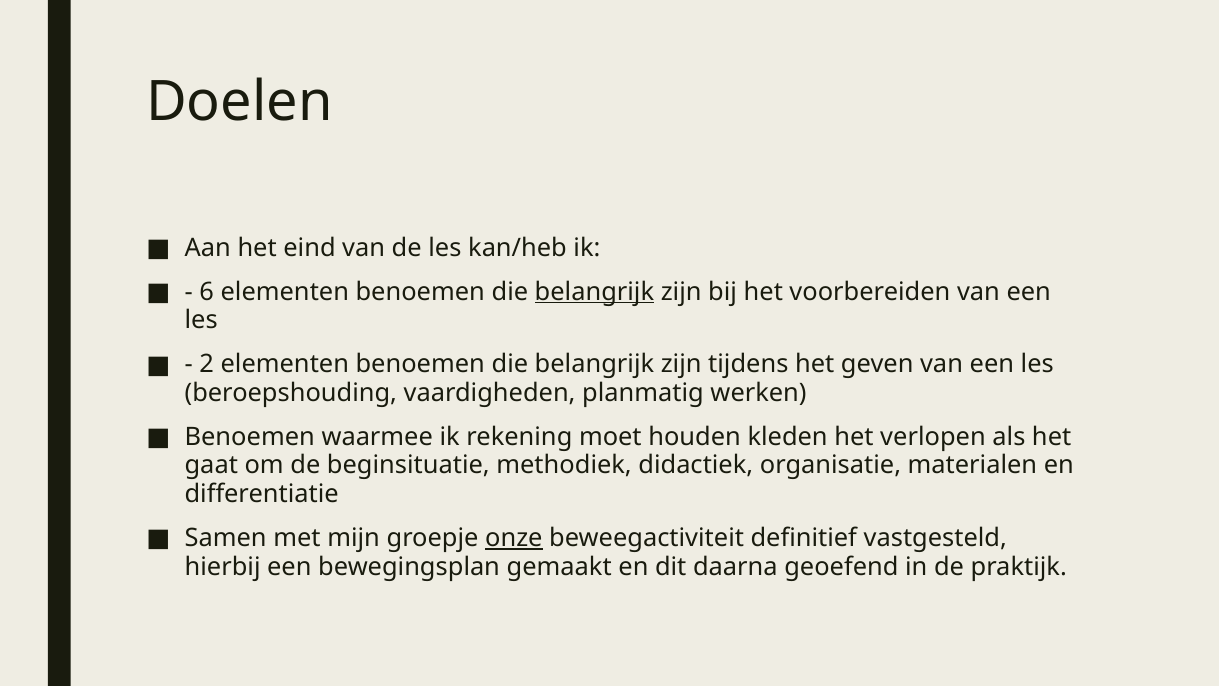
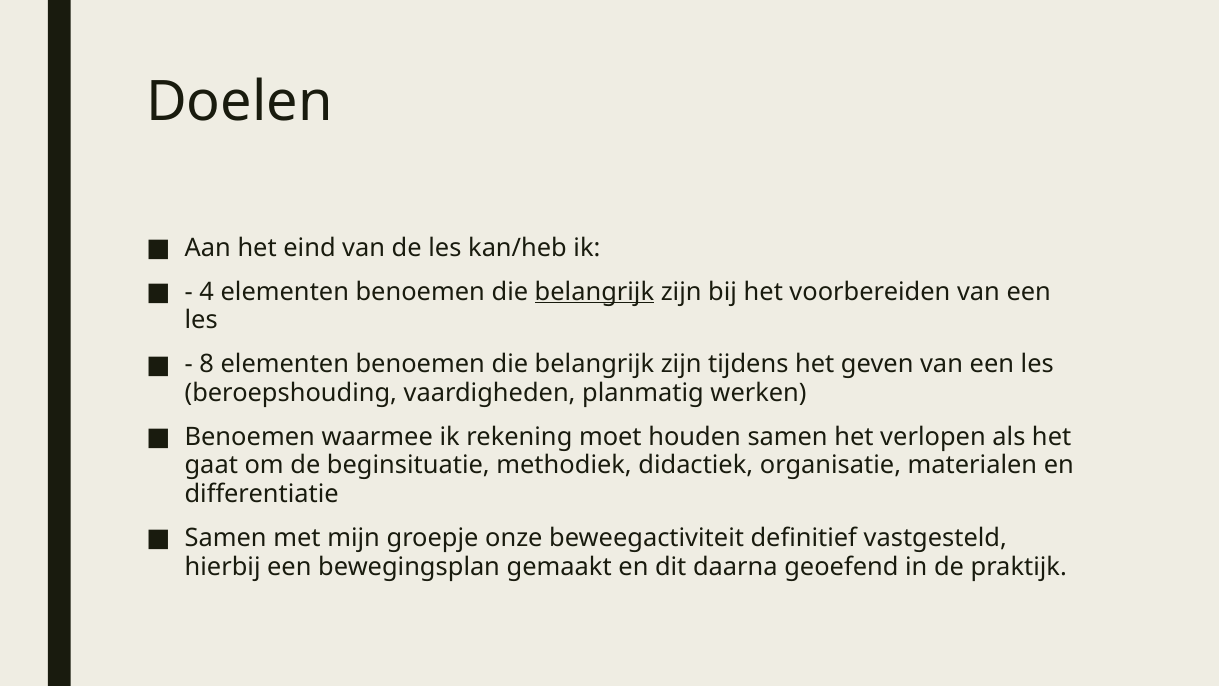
6: 6 -> 4
2: 2 -> 8
houden kleden: kleden -> samen
onze underline: present -> none
